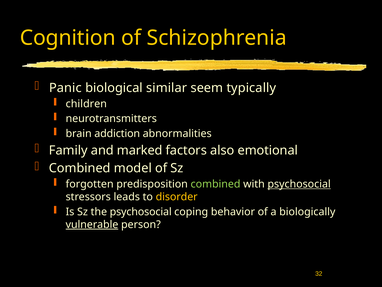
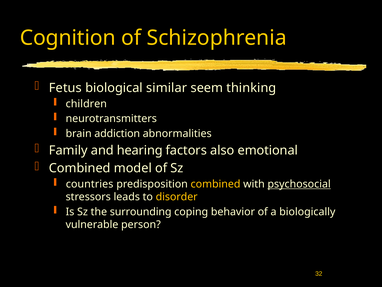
Panic: Panic -> Fetus
typically: typically -> thinking
marked: marked -> hearing
forgotten: forgotten -> countries
combined at (216, 184) colour: light green -> yellow
the psychosocial: psychosocial -> surrounding
vulnerable underline: present -> none
